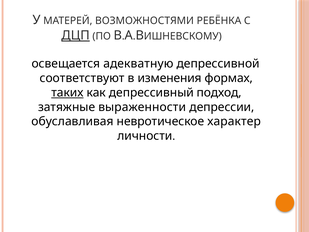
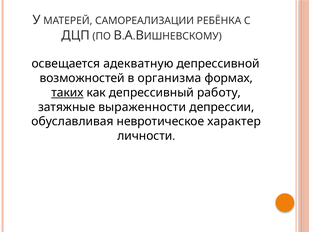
ВОЗМОЖНОСТЯМИ: ВОЗМОЖНОСТЯМИ -> САМОРЕАЛИЗАЦИИ
ДЦП underline: present -> none
соответствуют: соответствуют -> возможностей
изменения: изменения -> организма
подход: подход -> работу
